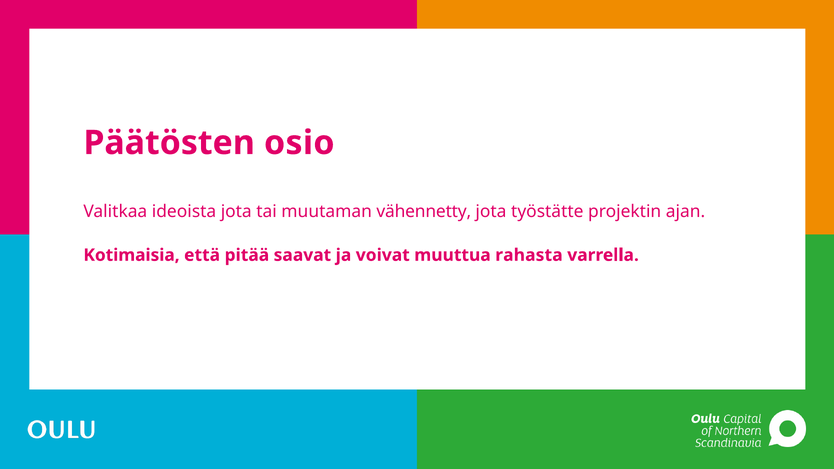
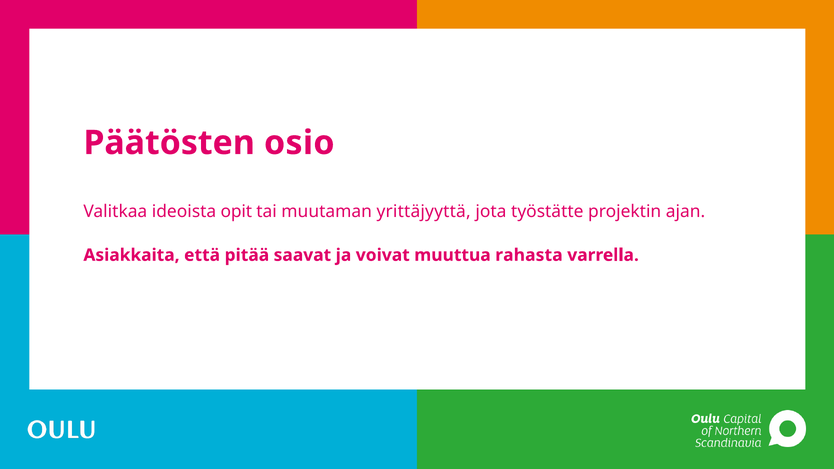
ideoista jota: jota -> opit
vähennetty: vähennetty -> yrittäjyyttä
Kotimaisia: Kotimaisia -> Asiakkaita
